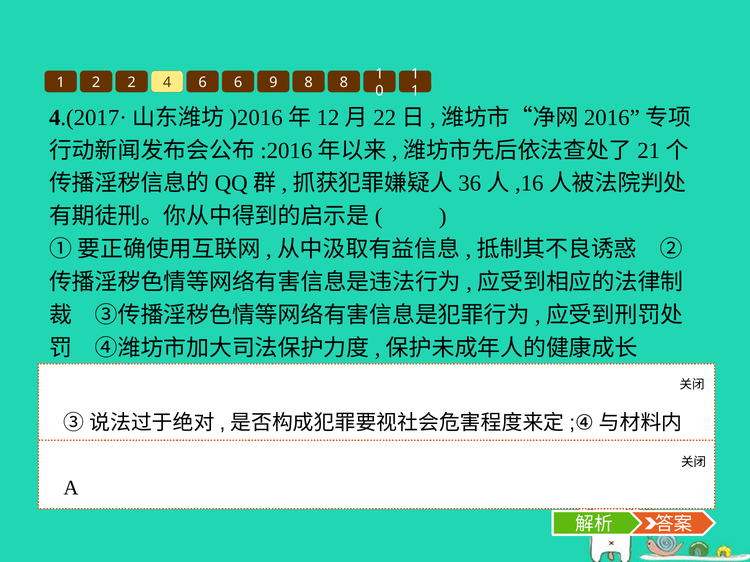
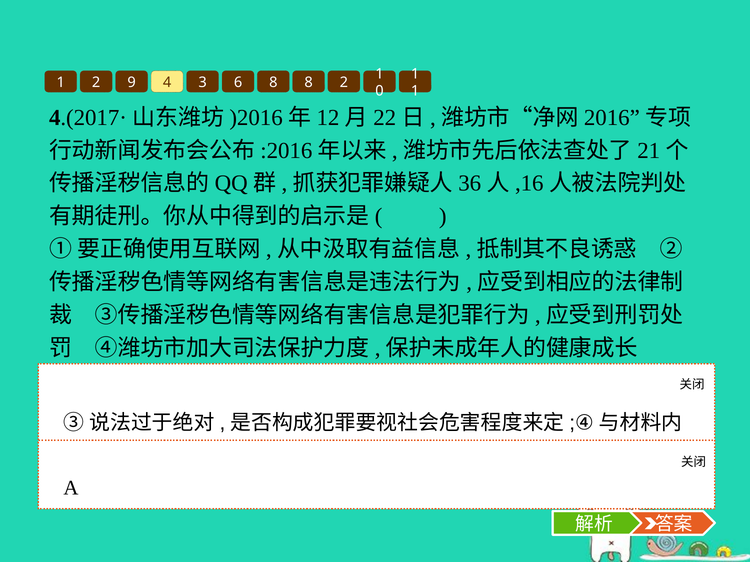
2 2: 2 -> 9
4 6: 6 -> 3
6 9: 9 -> 8
8 8: 8 -> 2
